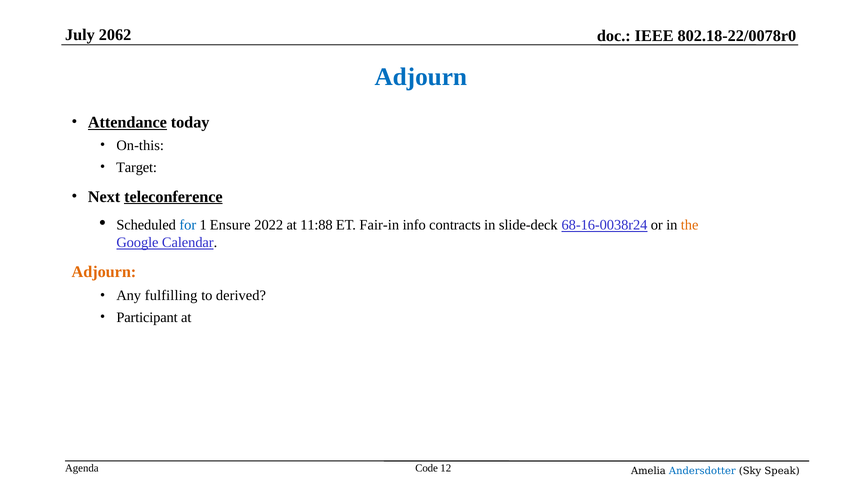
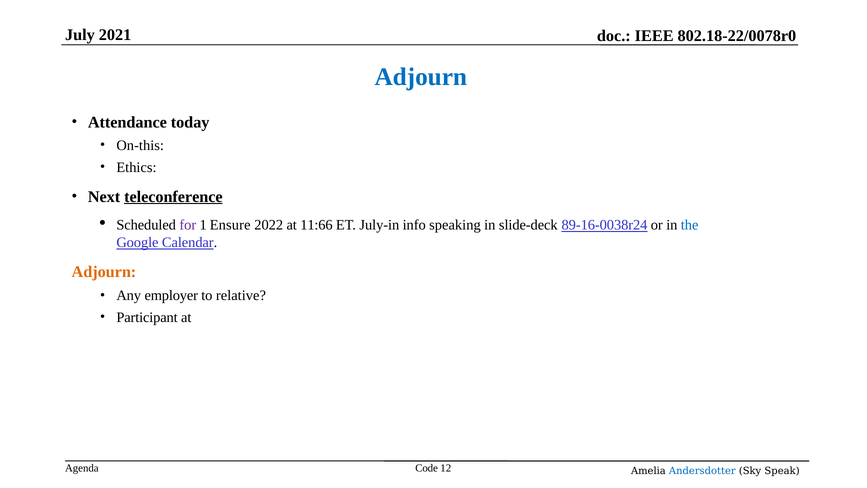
2062: 2062 -> 2021
Attendance underline: present -> none
Target: Target -> Ethics
for colour: blue -> purple
11:88: 11:88 -> 11:66
Fair-in: Fair-in -> July-in
contracts: contracts -> speaking
68-16-0038r24: 68-16-0038r24 -> 89-16-0038r24
the colour: orange -> blue
fulfilling: fulfilling -> employer
derived: derived -> relative
